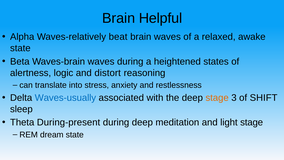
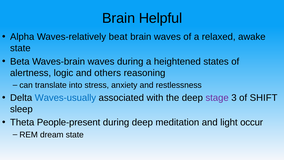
distort: distort -> others
stage at (217, 98) colour: orange -> purple
During-present: During-present -> People-present
light stage: stage -> occur
